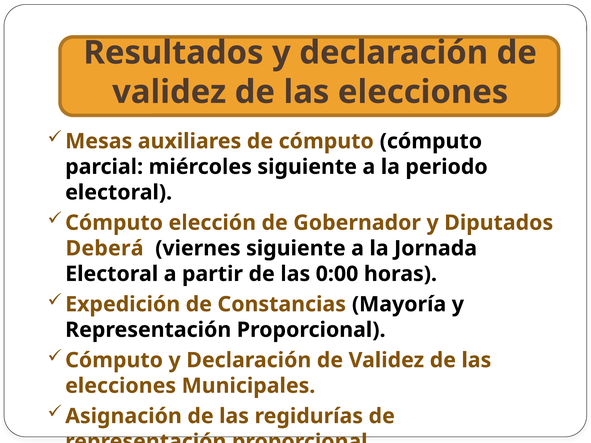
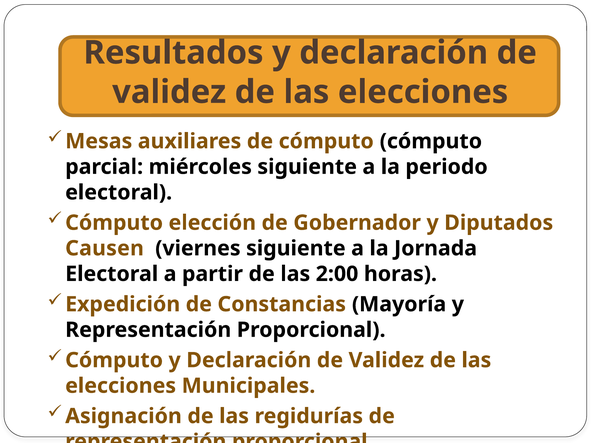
Deberá: Deberá -> Causen
0:00: 0:00 -> 2:00
